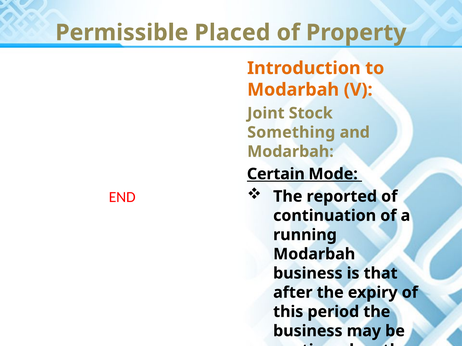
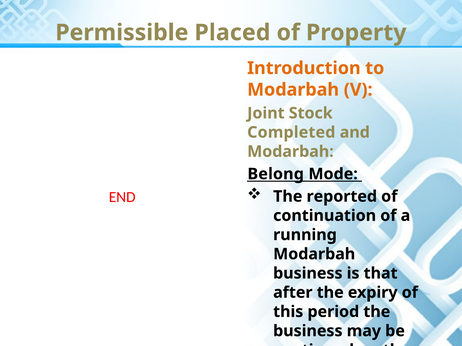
Something: Something -> Completed
Certain: Certain -> Belong
